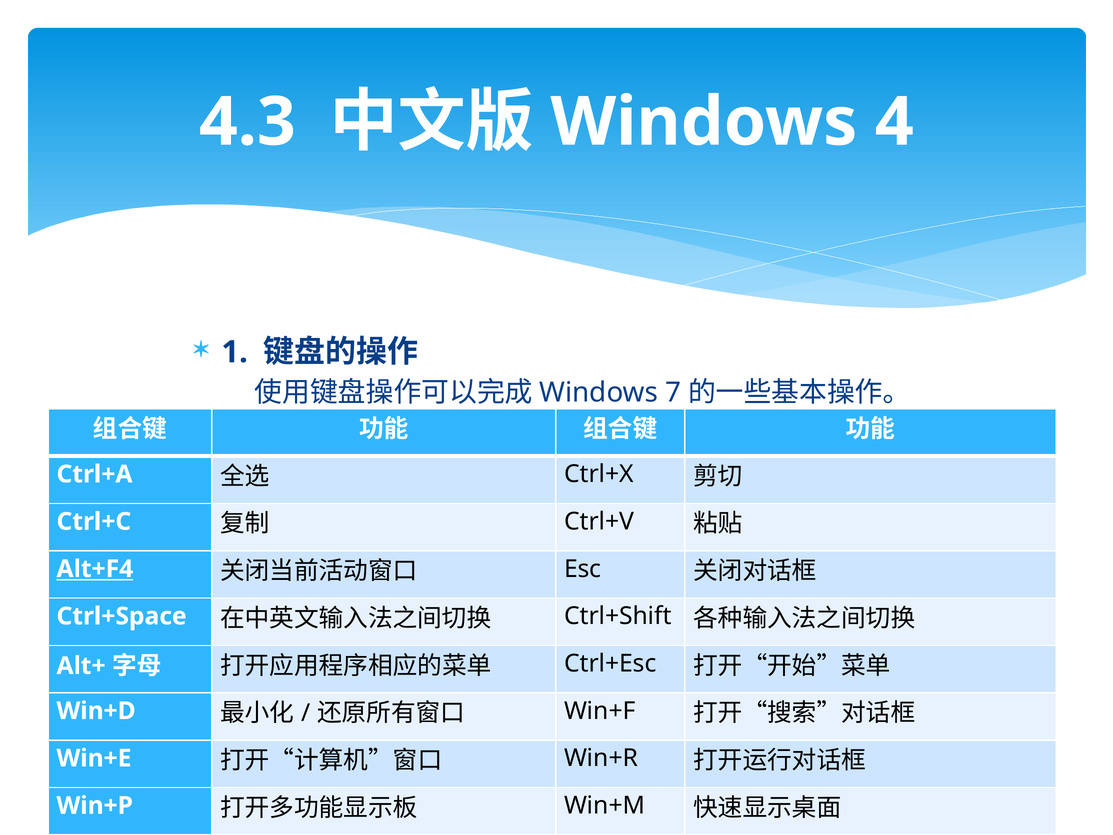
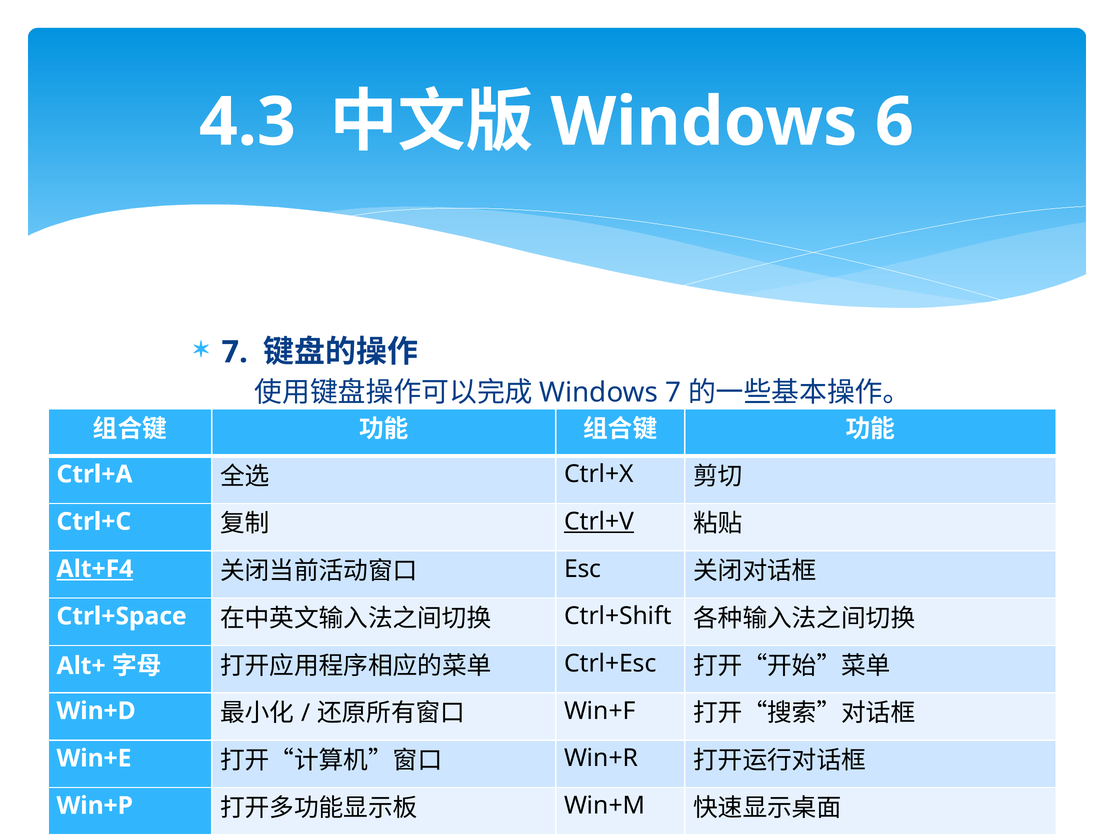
4: 4 -> 6
1: 1 -> 7
Ctrl+V underline: none -> present
